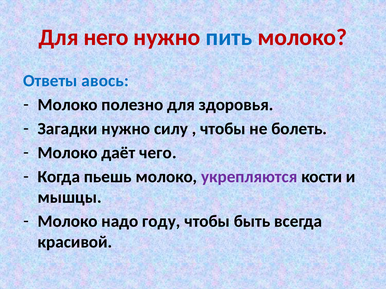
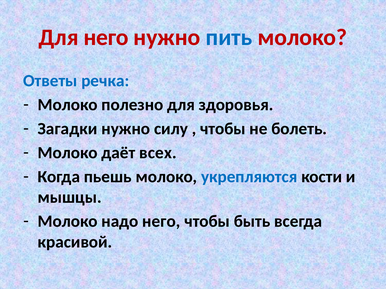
авось: авось -> речка
чего: чего -> всех
укрепляются colour: purple -> blue
надо году: году -> него
